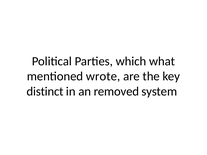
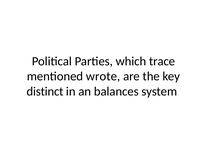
what: what -> trace
removed: removed -> balances
